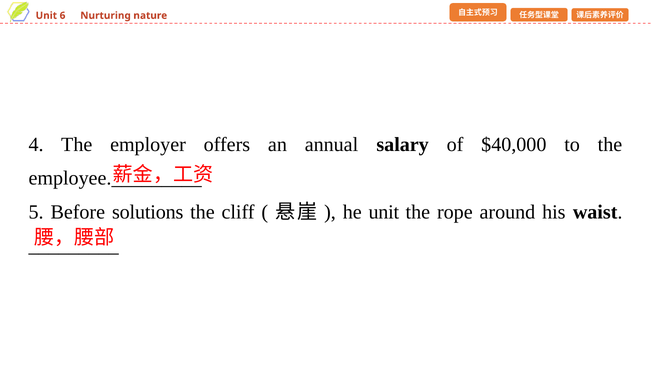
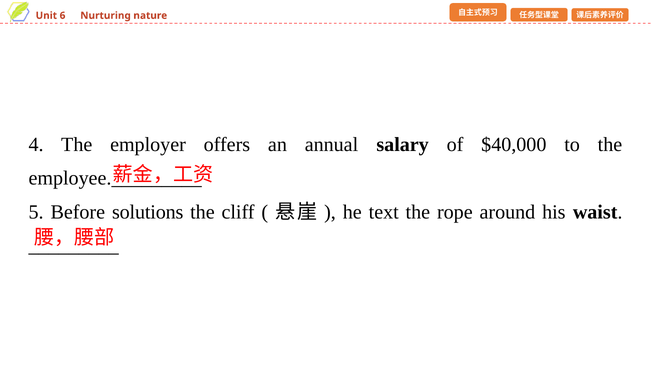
he unit: unit -> text
